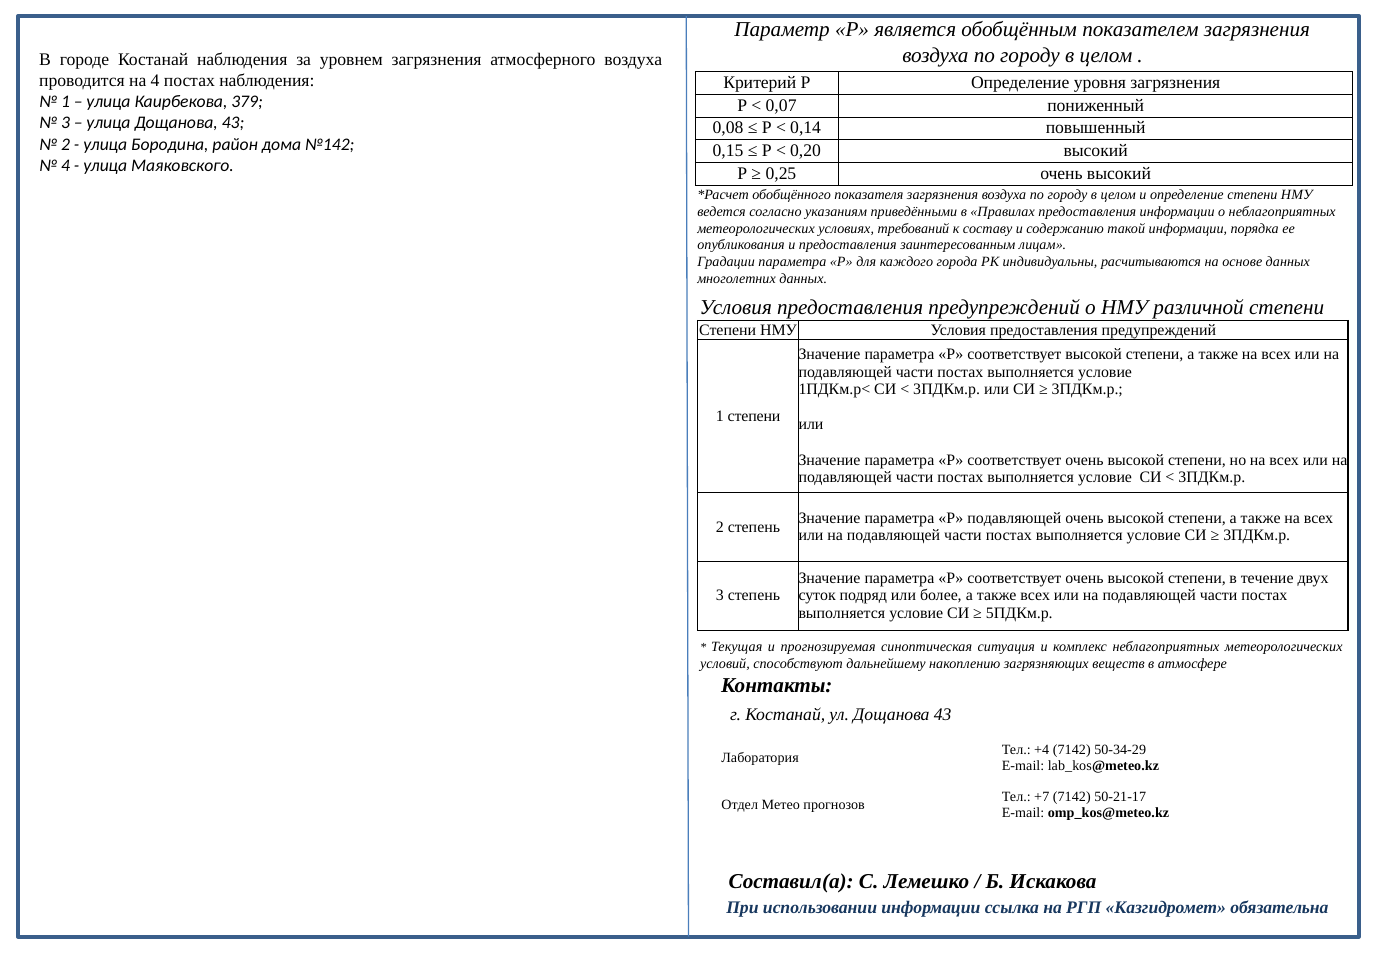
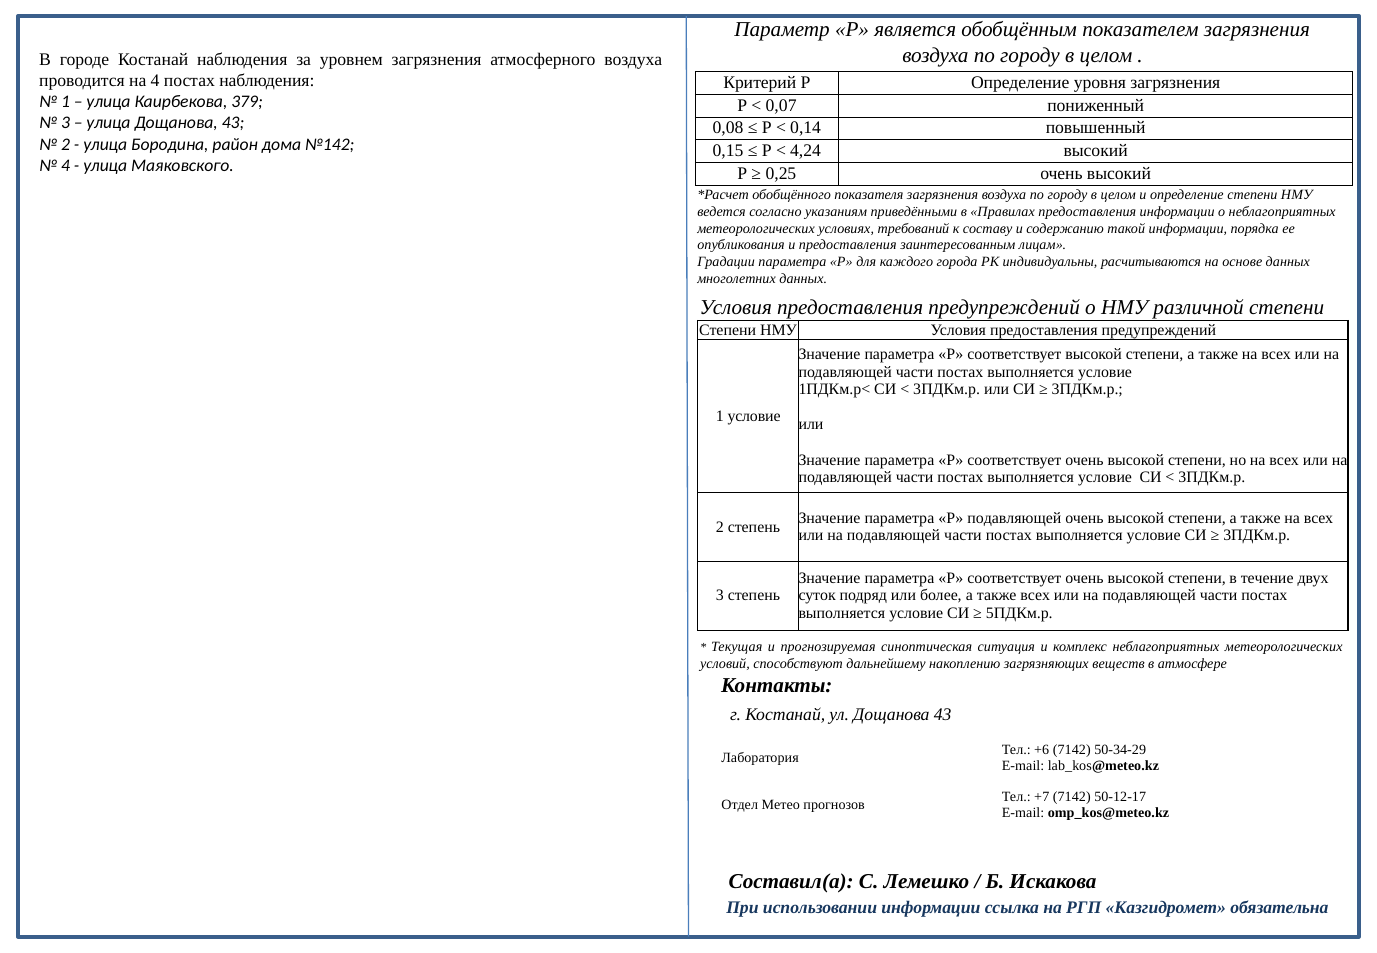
0,20: 0,20 -> 4,24
1 степени: степени -> условие
+4: +4 -> +6
50-21-17: 50-21-17 -> 50-12-17
